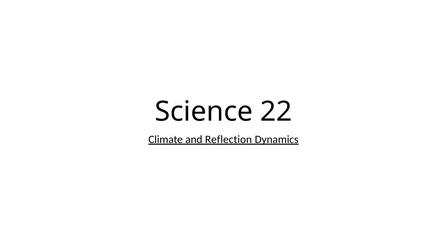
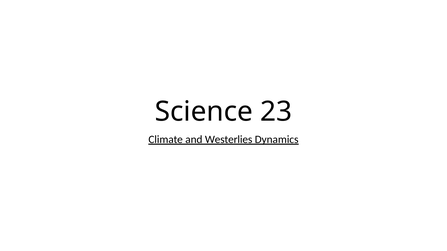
22: 22 -> 23
Reflection: Reflection -> Westerlies
